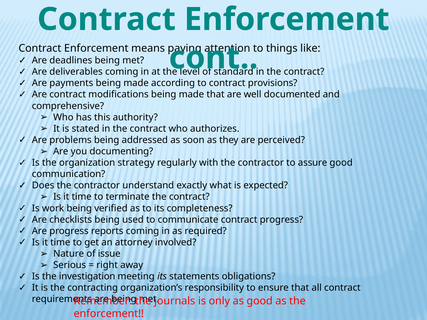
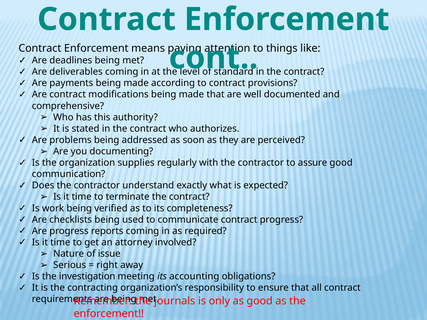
strategy: strategy -> supplies
statements: statements -> accounting
